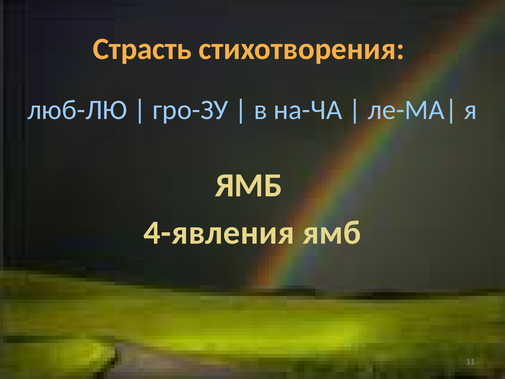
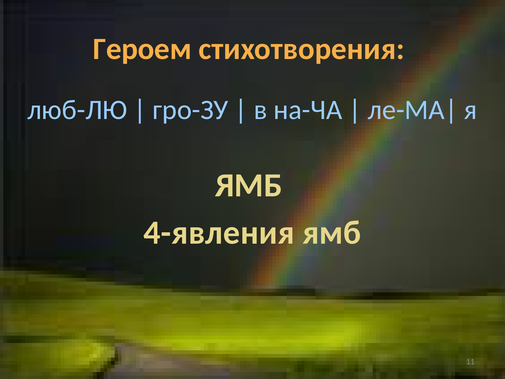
Страсть: Страсть -> Героем
